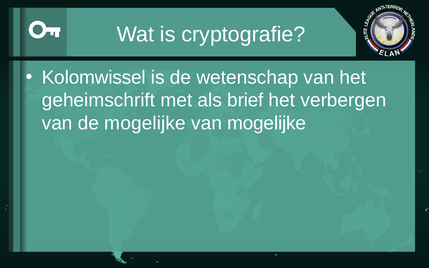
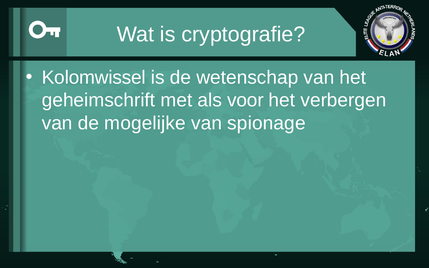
brief: brief -> voor
van mogelijke: mogelijke -> spionage
